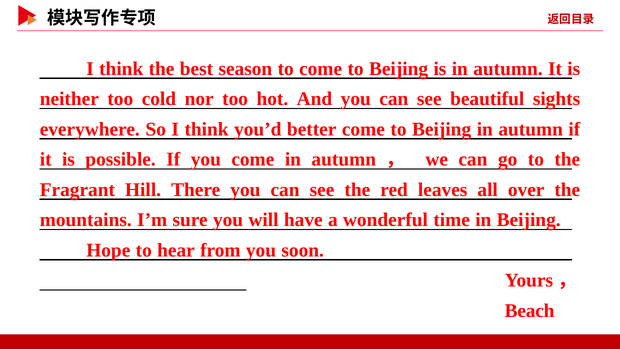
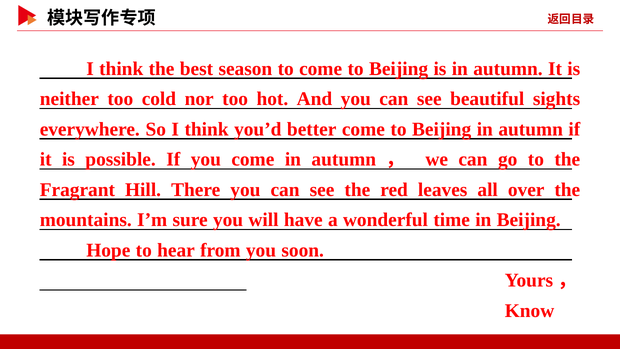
Beach: Beach -> Know
